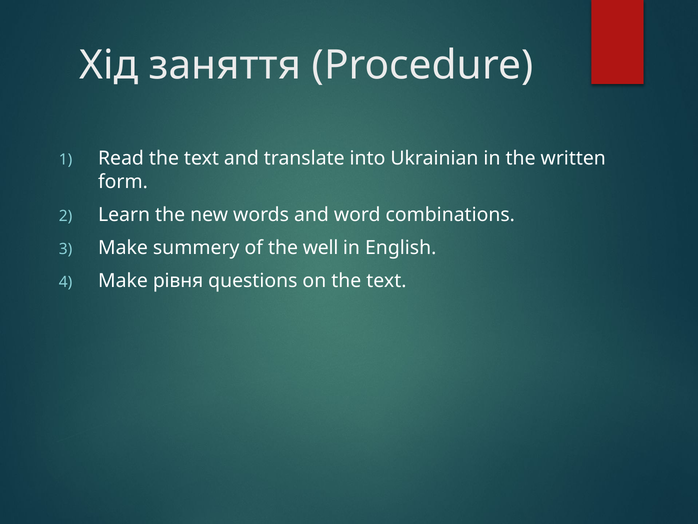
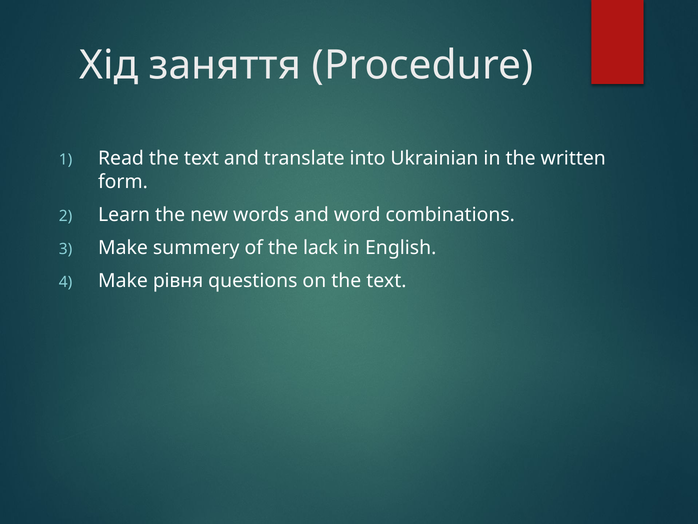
well: well -> lack
